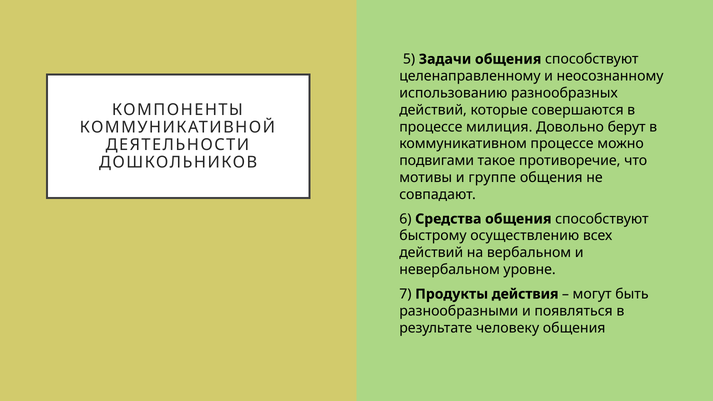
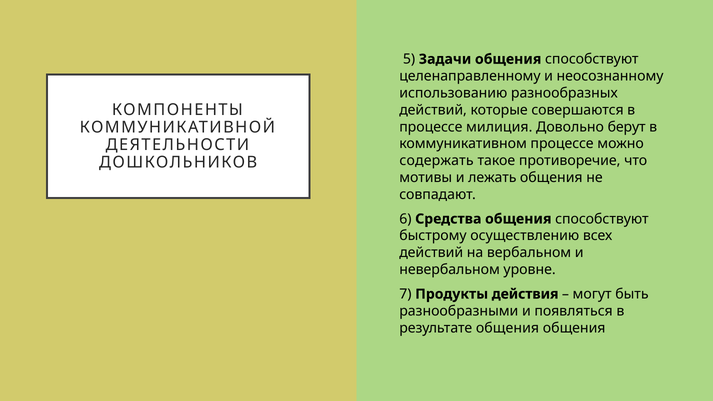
подвигами: подвигами -> содержать
группе: группе -> лежать
результате человеку: человеку -> общения
